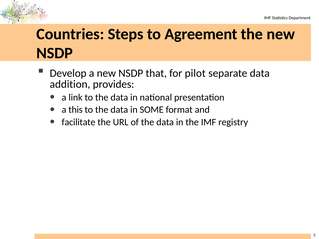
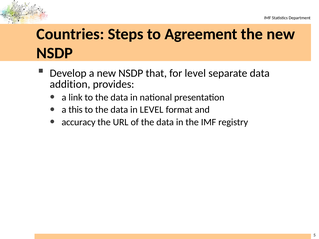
for pilot: pilot -> level
in SOME: SOME -> LEVEL
facilitate: facilitate -> accuracy
